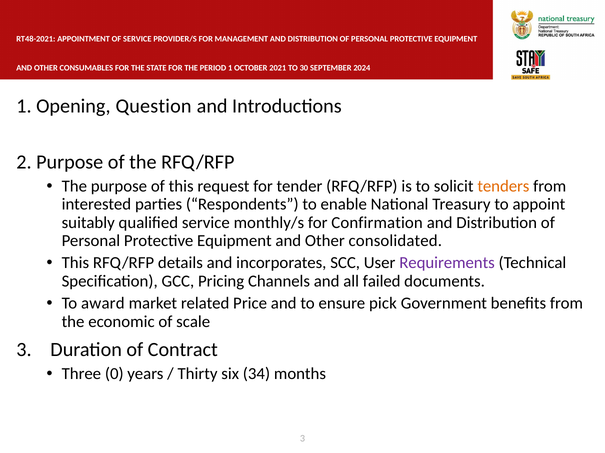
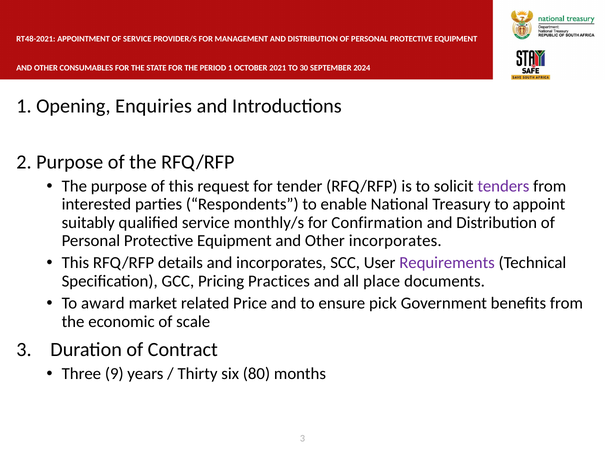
Question: Question -> Enquiries
tenders colour: orange -> purple
Other consolidated: consolidated -> incorporates
Channels: Channels -> Practices
failed: failed -> place
0: 0 -> 9
34: 34 -> 80
